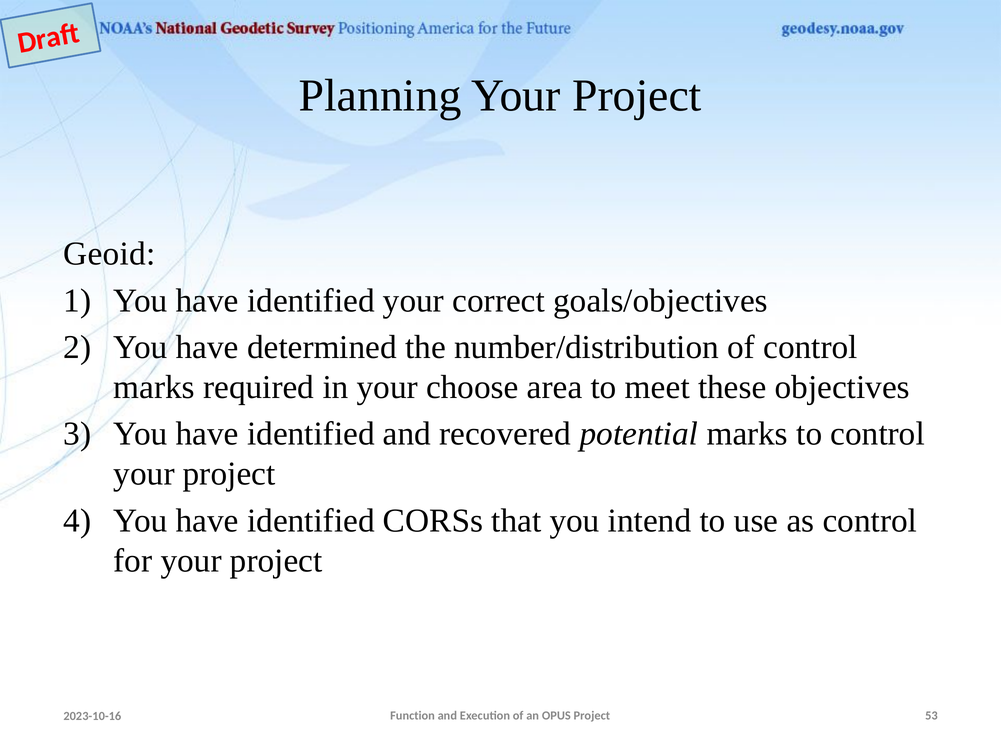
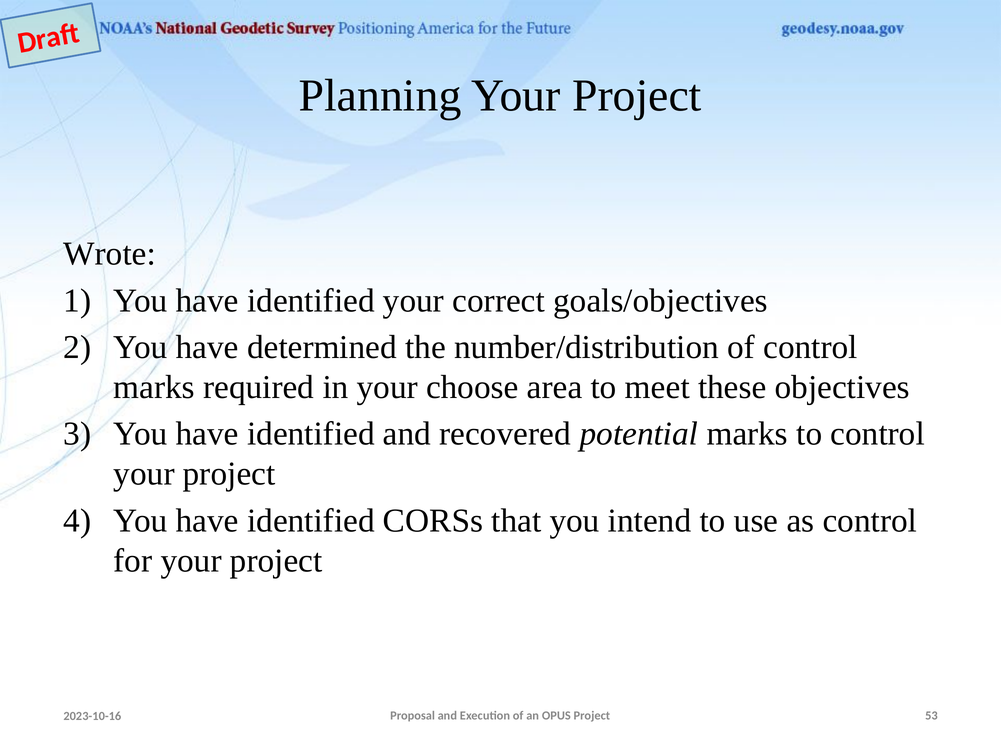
Geoid: Geoid -> Wrote
Function: Function -> Proposal
